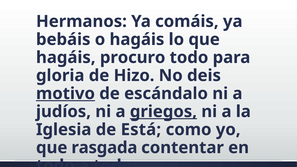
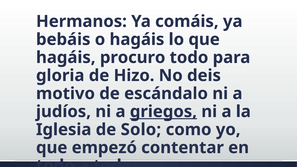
motivo underline: present -> none
Está: Está -> Solo
rasgada: rasgada -> empezó
